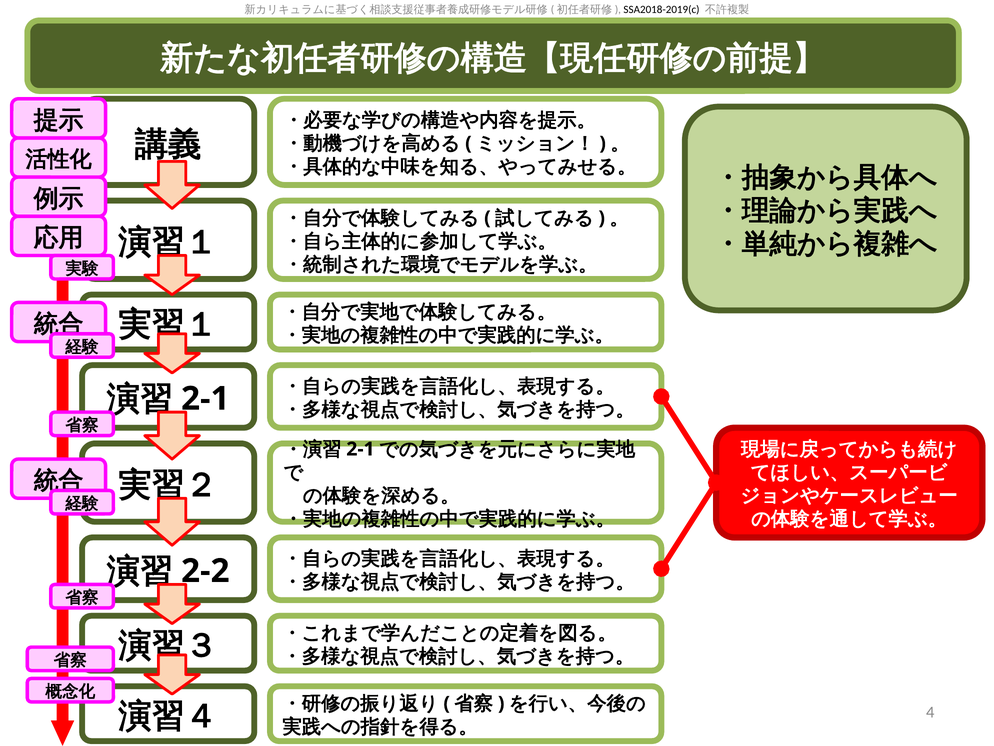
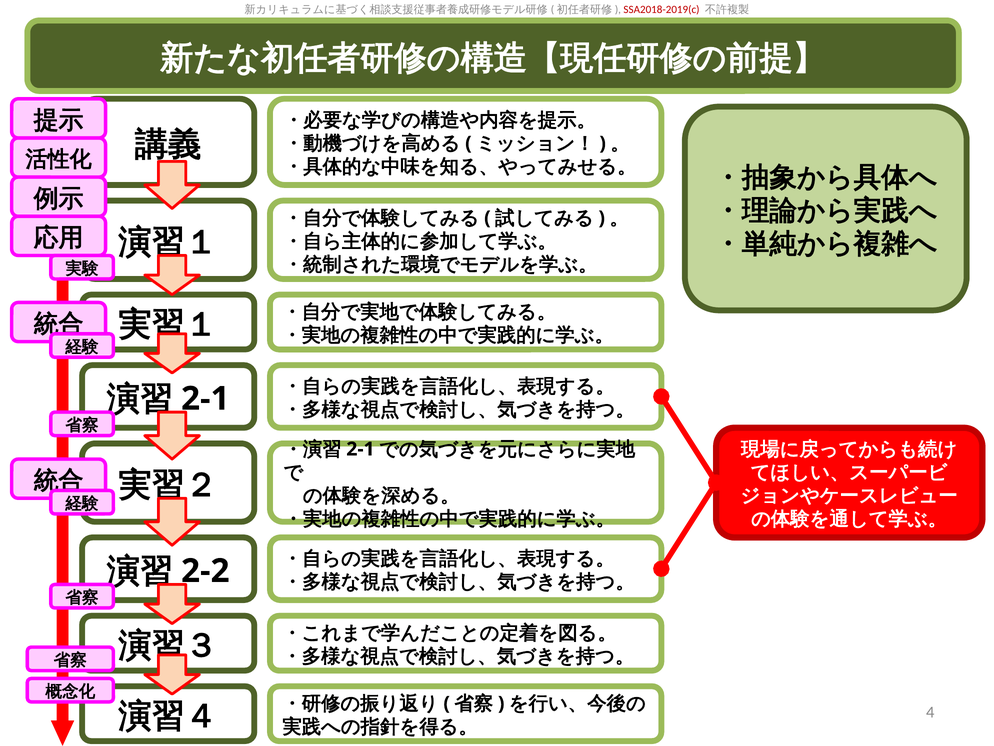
SSA2018-2019(c colour: black -> red
